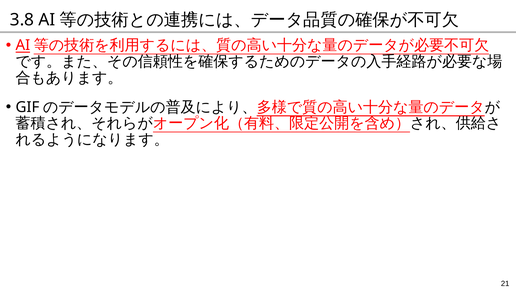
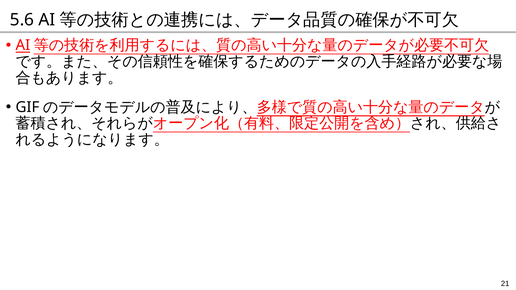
3.8: 3.8 -> 5.6
